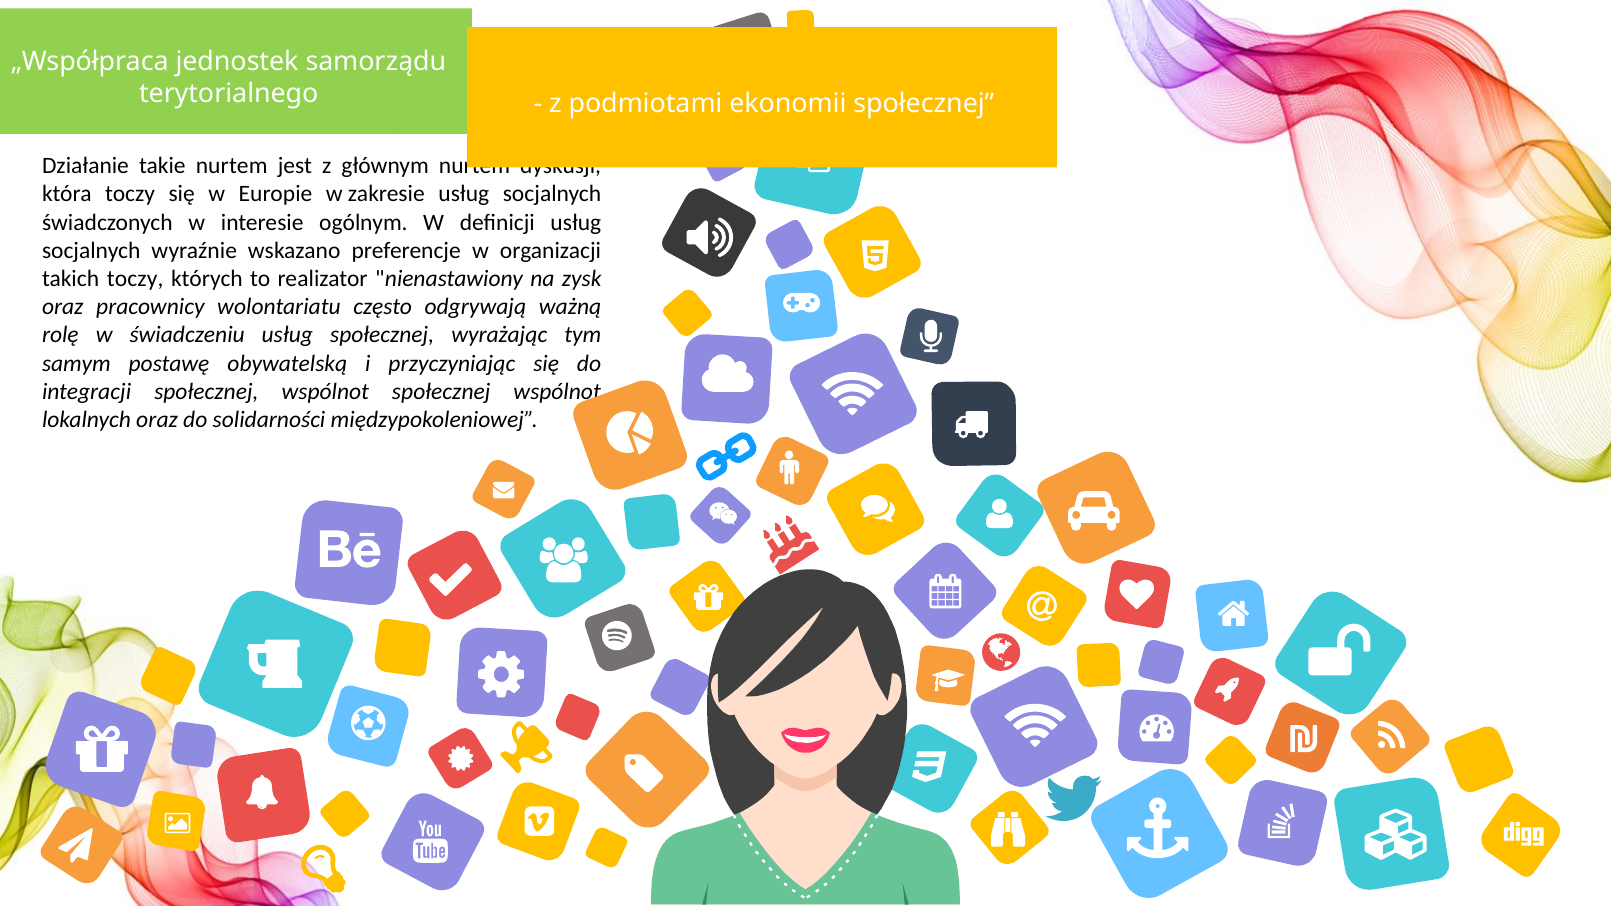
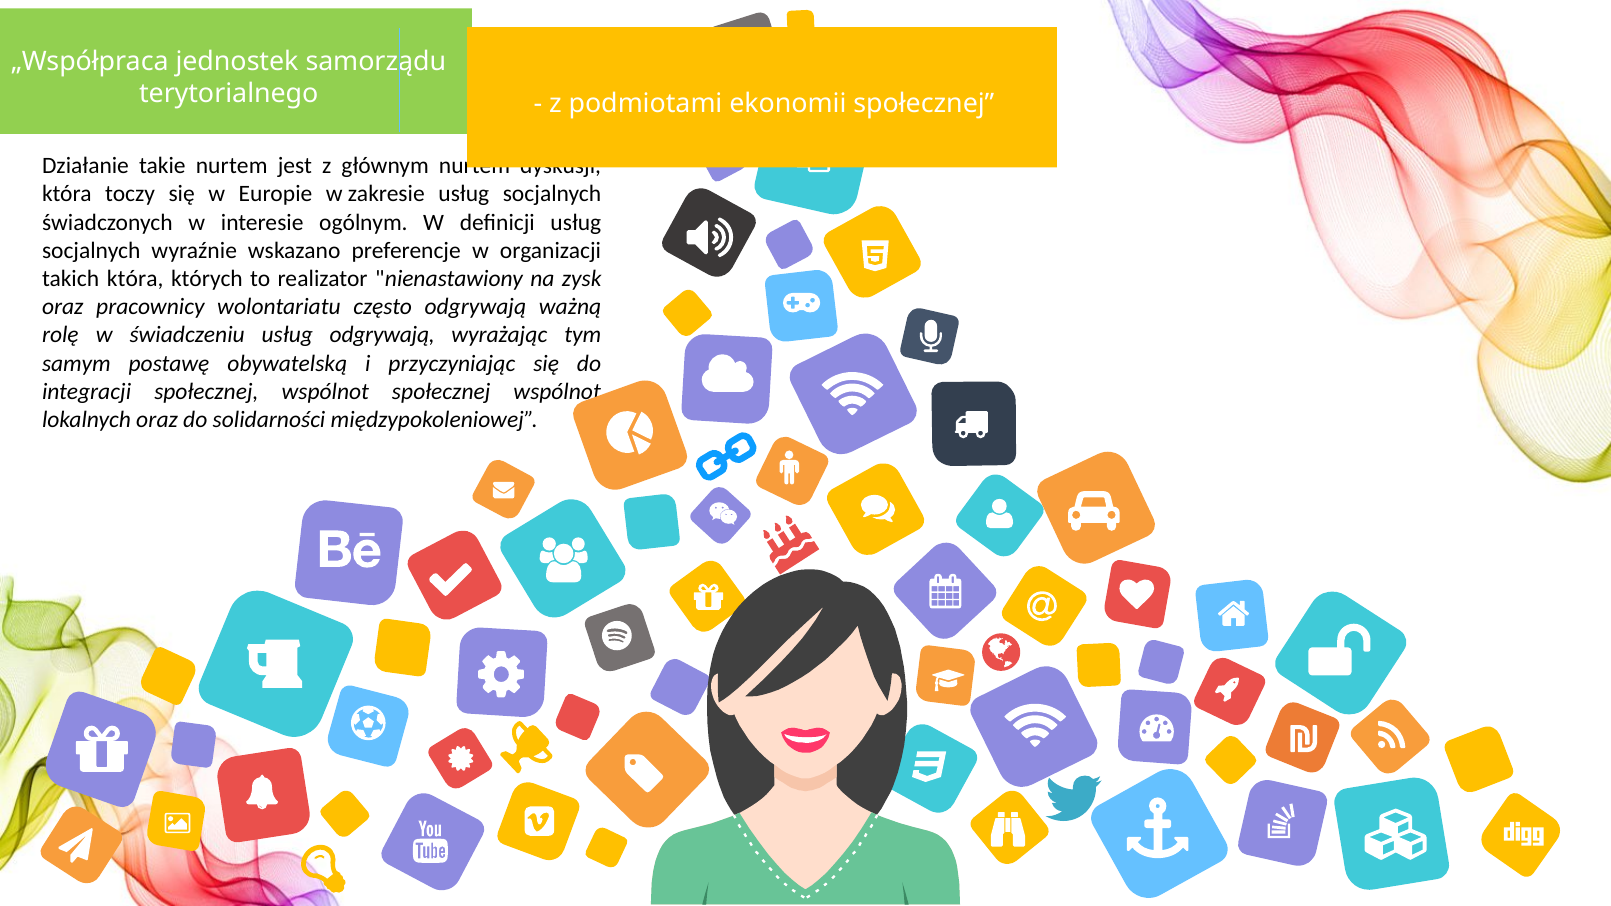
takich toczy: toczy -> która
usług społecznej: społecznej -> odgrywają
